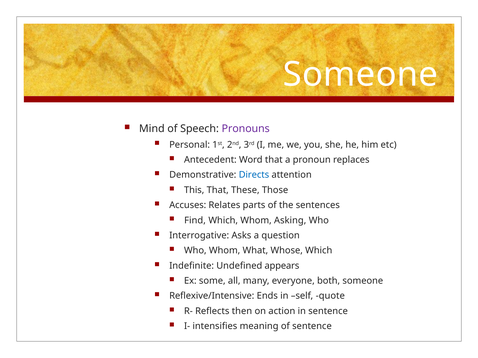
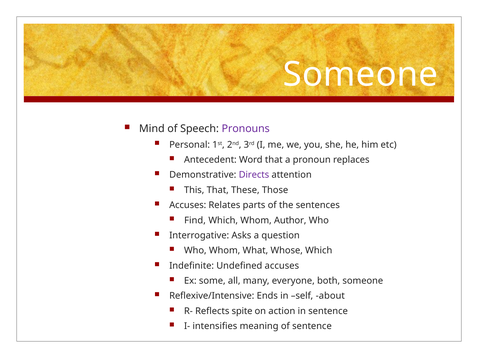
Directs colour: blue -> purple
Asking: Asking -> Author
Undefined appears: appears -> accuses
quote: quote -> about
then: then -> spite
